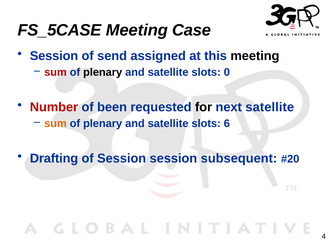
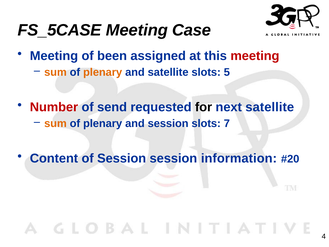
Session at (54, 56): Session -> Meeting
send: send -> been
meeting at (255, 56) colour: black -> red
sum at (55, 72) colour: red -> orange
plenary at (103, 72) colour: black -> orange
0: 0 -> 5
been: been -> send
satellite at (168, 123): satellite -> session
6: 6 -> 7
Drafting: Drafting -> Content
subsequent: subsequent -> information
